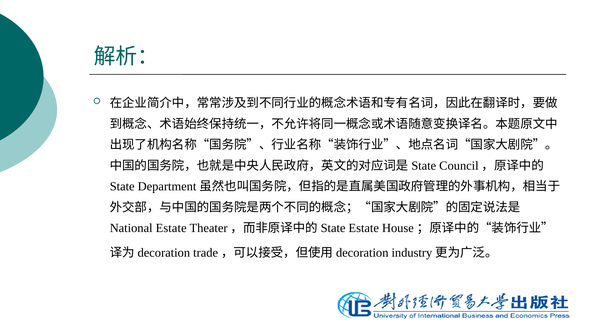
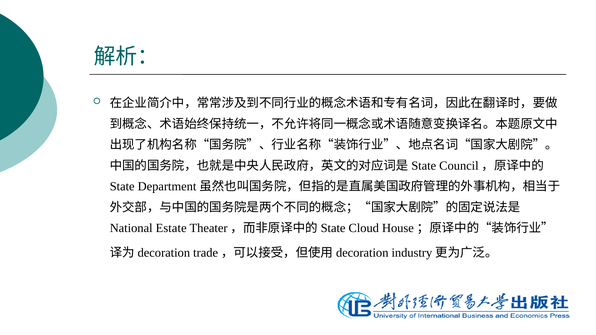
Estate at (364, 228): Estate -> Cloud
